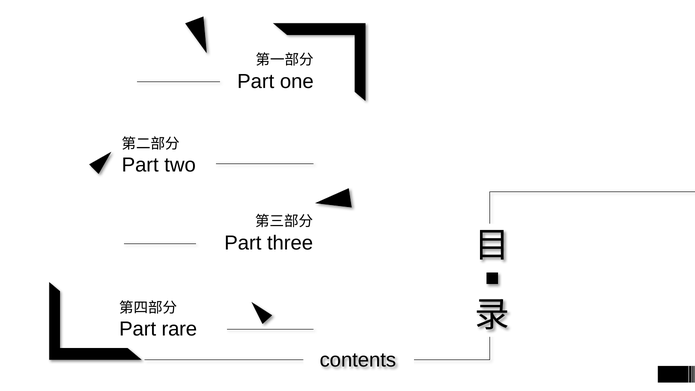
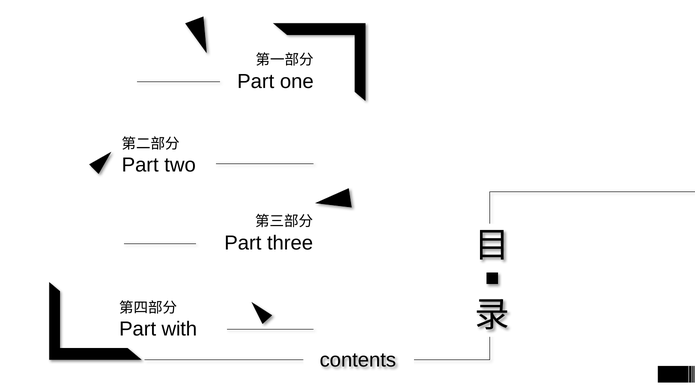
rare: rare -> with
